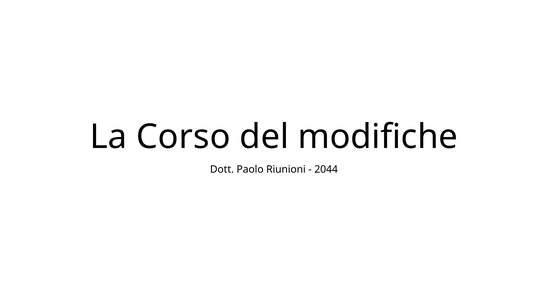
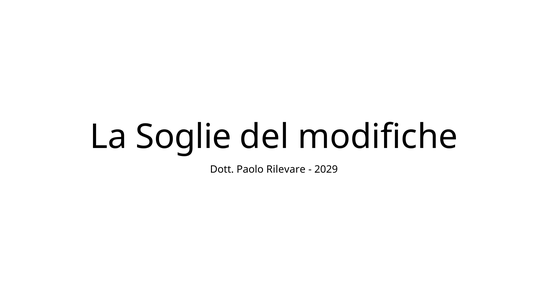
Corso: Corso -> Soglie
Riunioni: Riunioni -> Rilevare
2044: 2044 -> 2029
